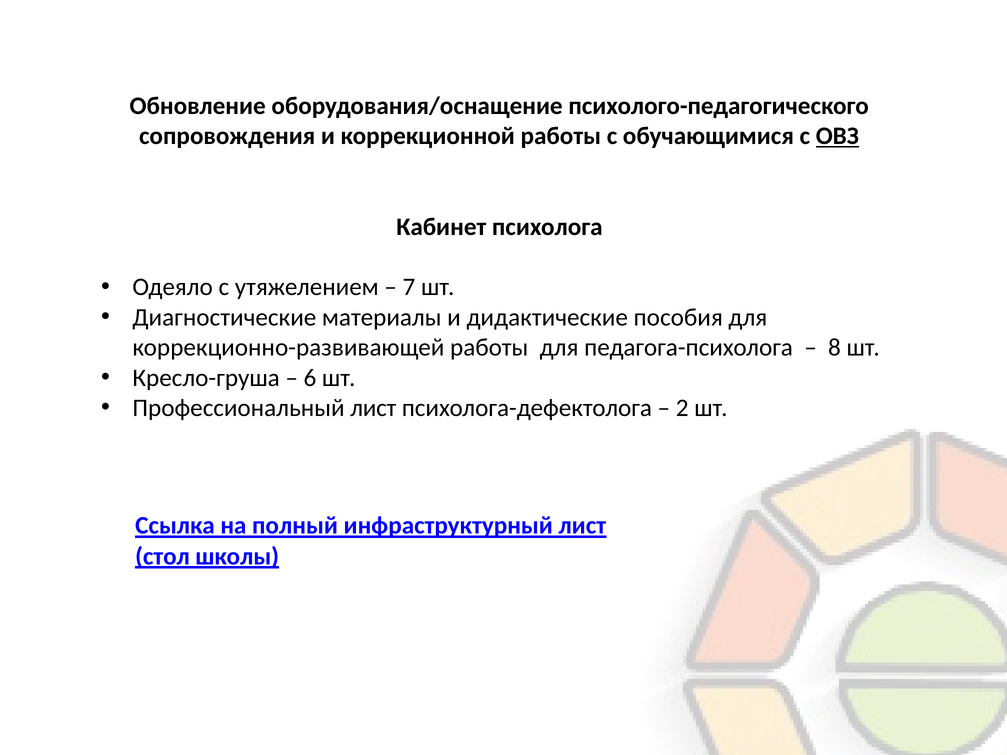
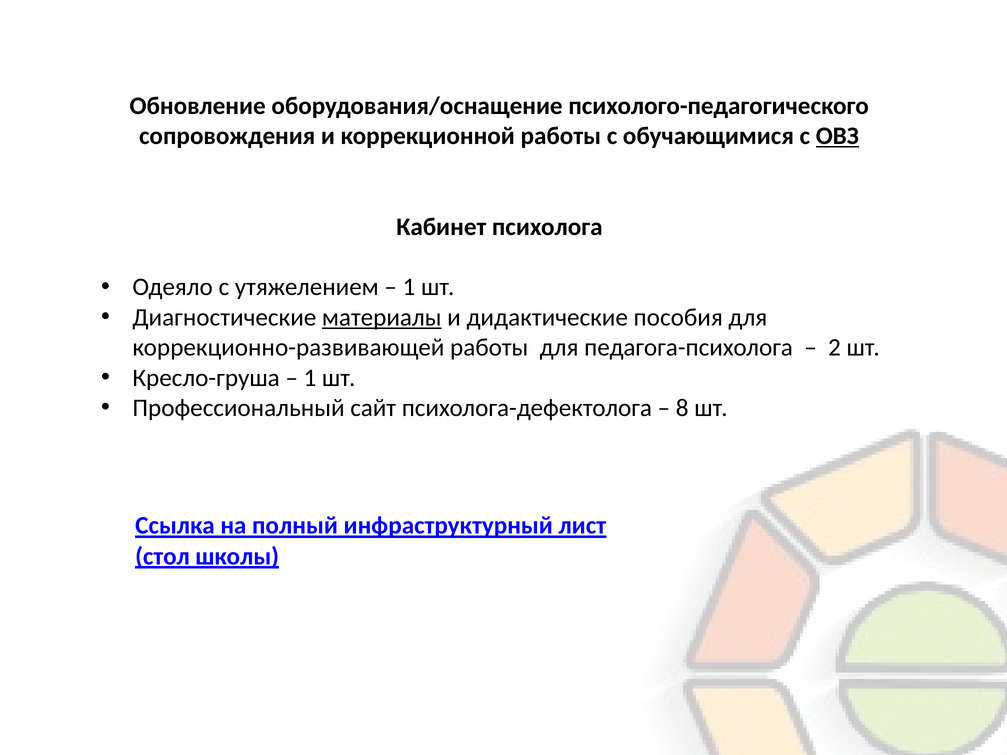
7 at (409, 287): 7 -> 1
материалы underline: none -> present
8: 8 -> 2
6 at (310, 378): 6 -> 1
Профессиональный лист: лист -> сайт
2: 2 -> 8
